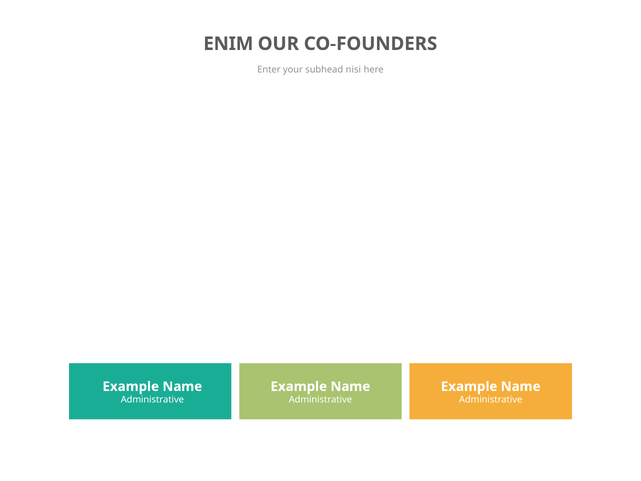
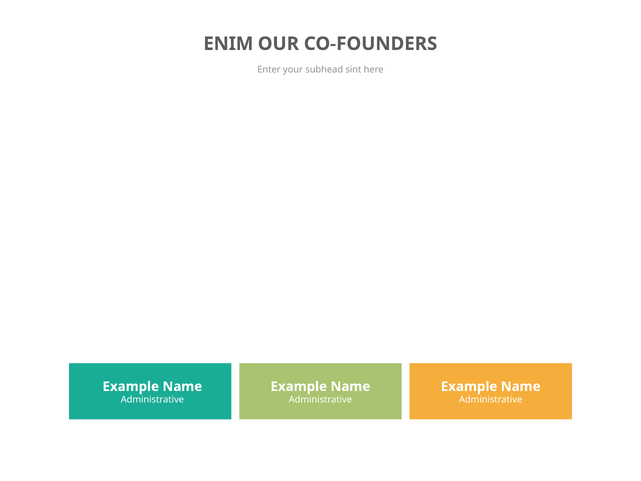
nisi: nisi -> sint
